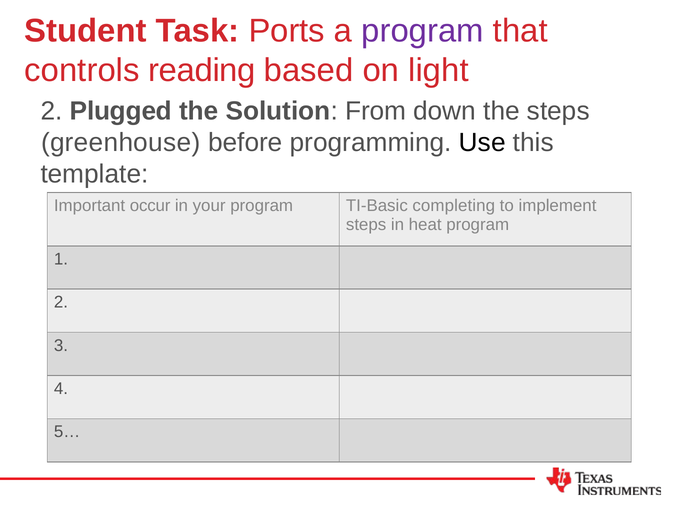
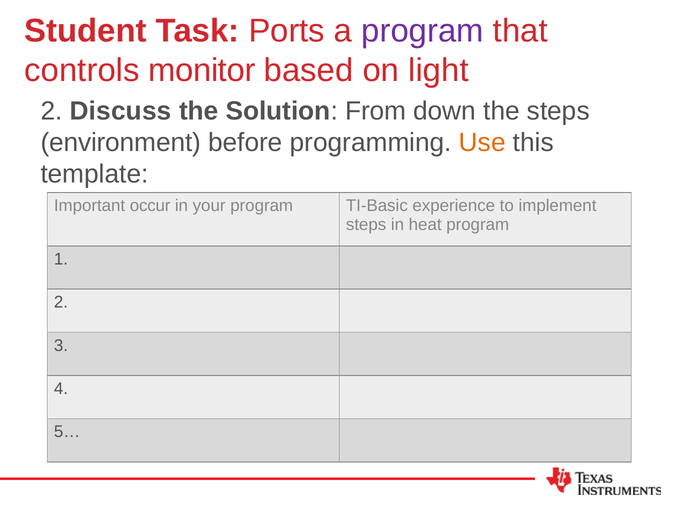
reading: reading -> monitor
Plugged: Plugged -> Discuss
greenhouse: greenhouse -> environment
Use colour: black -> orange
completing: completing -> experience
